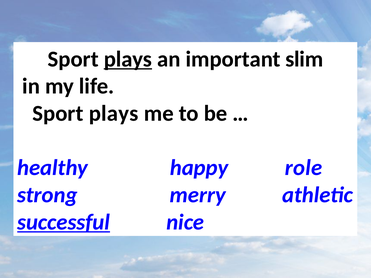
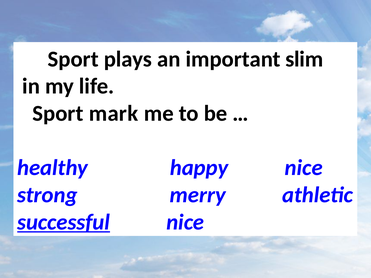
plays at (128, 59) underline: present -> none
plays at (114, 114): plays -> mark
happy role: role -> nice
